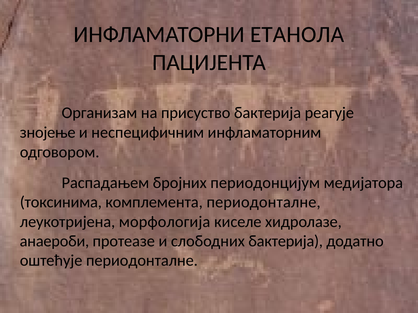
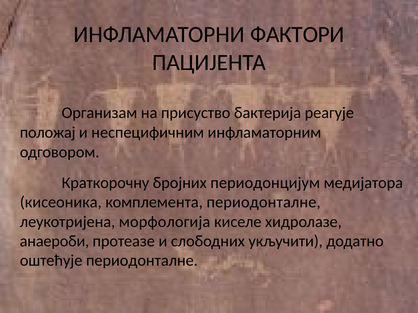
ЕТАНОЛА: ЕТАНОЛА -> ФАКТОРИ
знојење: знојење -> положај
Распадањем: Распадањем -> Краткорочну
токсинима: токсинима -> кисеоника
слободних бактерија: бактерија -> укључити
